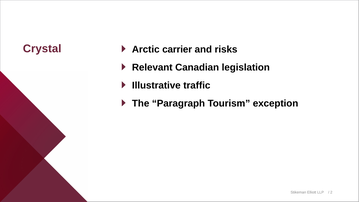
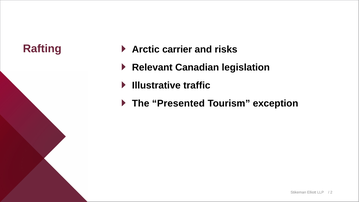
Crystal: Crystal -> Rafting
Paragraph: Paragraph -> Presented
